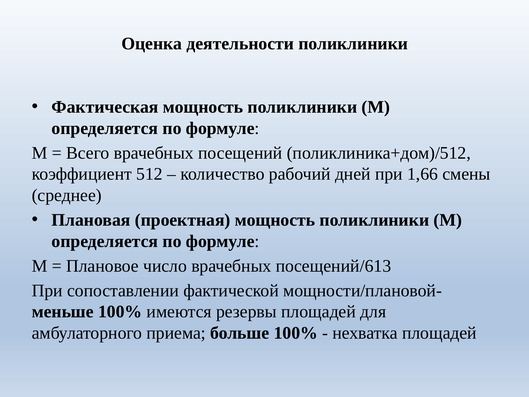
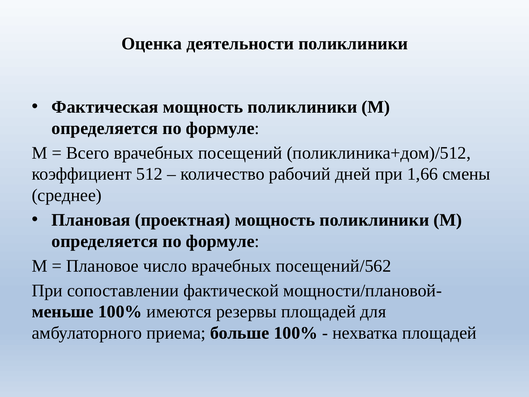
посещений/613: посещений/613 -> посещений/562
